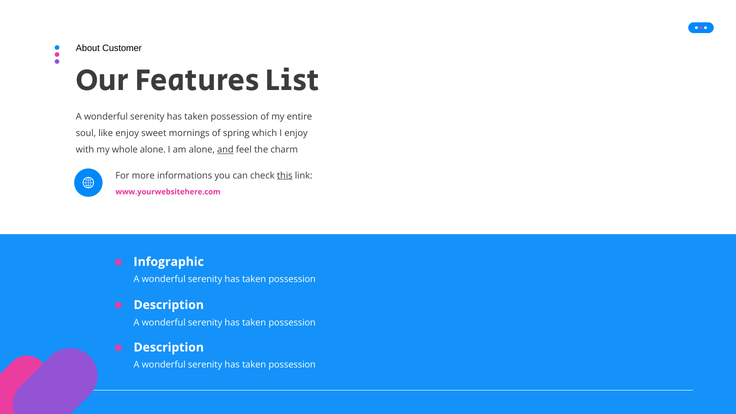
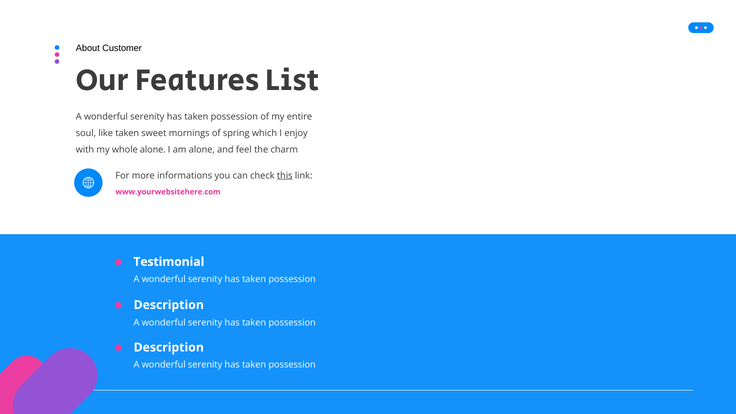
like enjoy: enjoy -> taken
and underline: present -> none
Infographic: Infographic -> Testimonial
